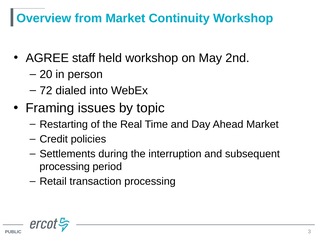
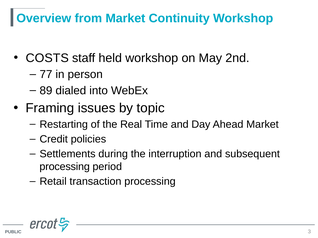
AGREE: AGREE -> COSTS
20: 20 -> 77
72: 72 -> 89
